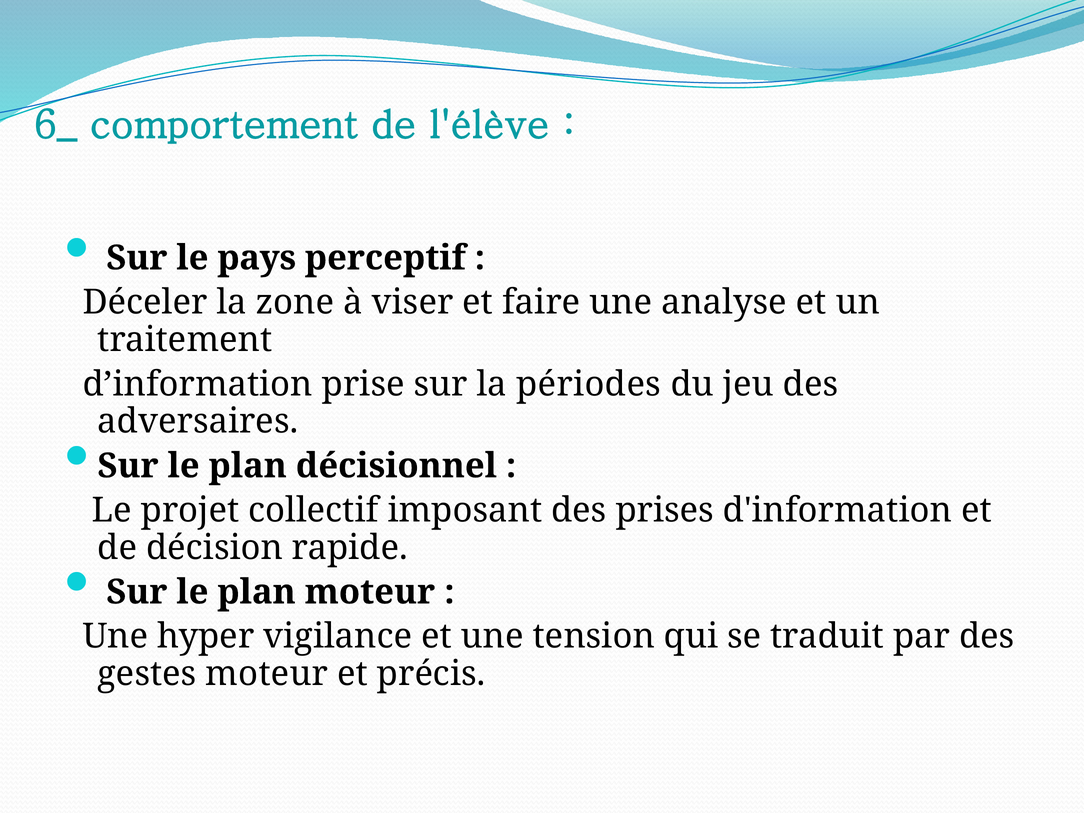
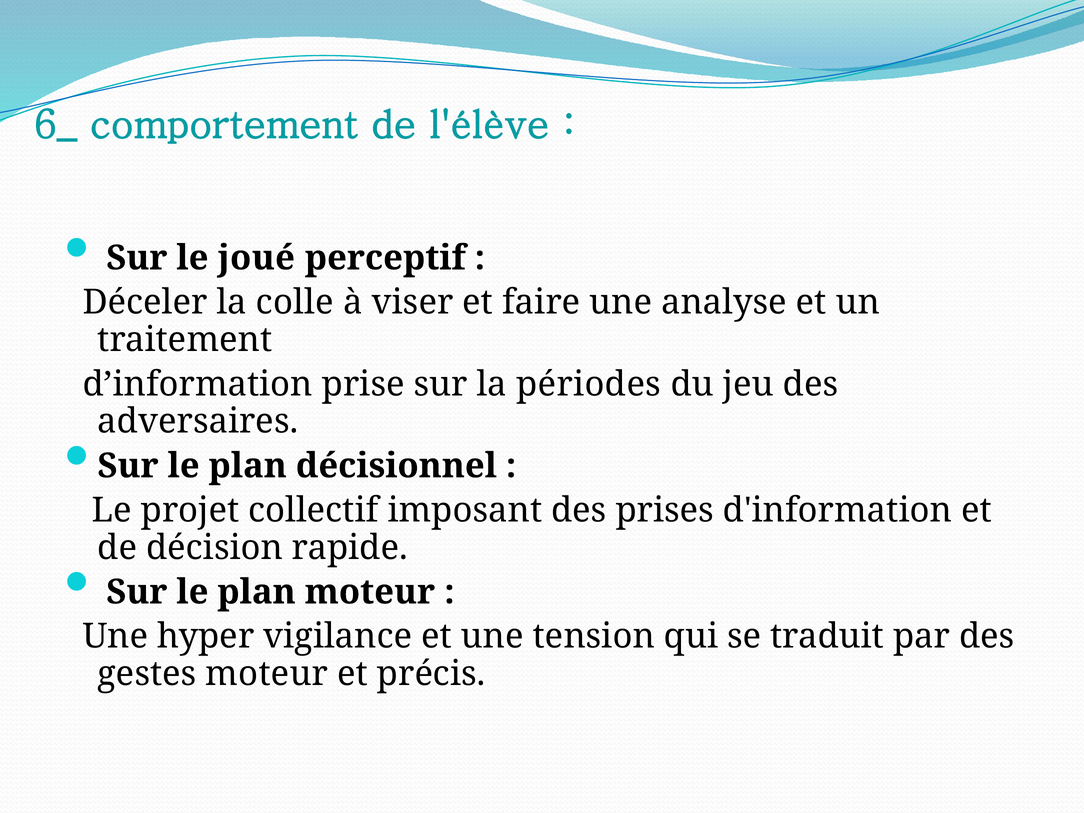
pays: pays -> joué
zone: zone -> colle
